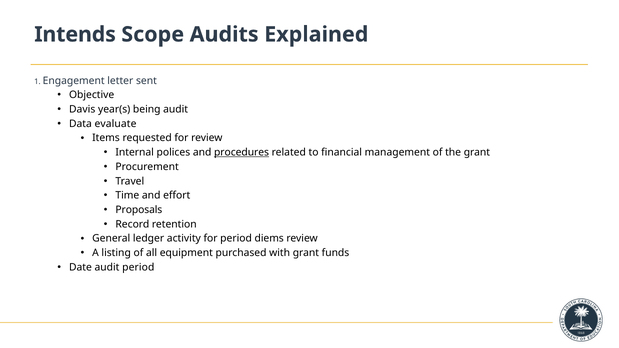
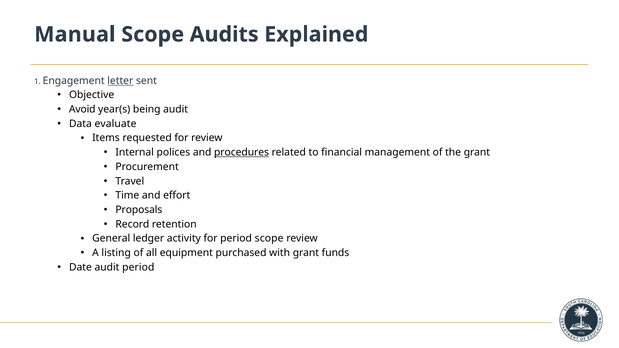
Intends: Intends -> Manual
letter underline: none -> present
Davis: Davis -> Avoid
period diems: diems -> scope
